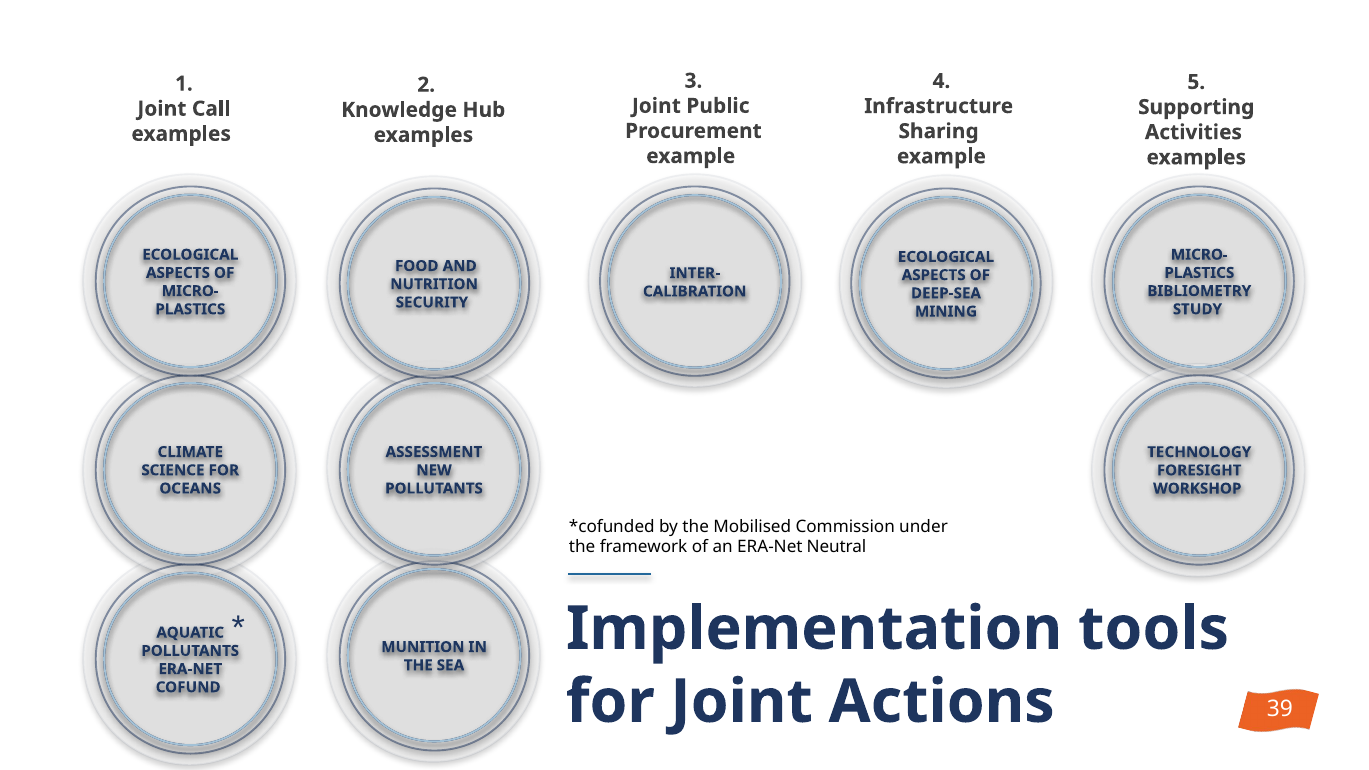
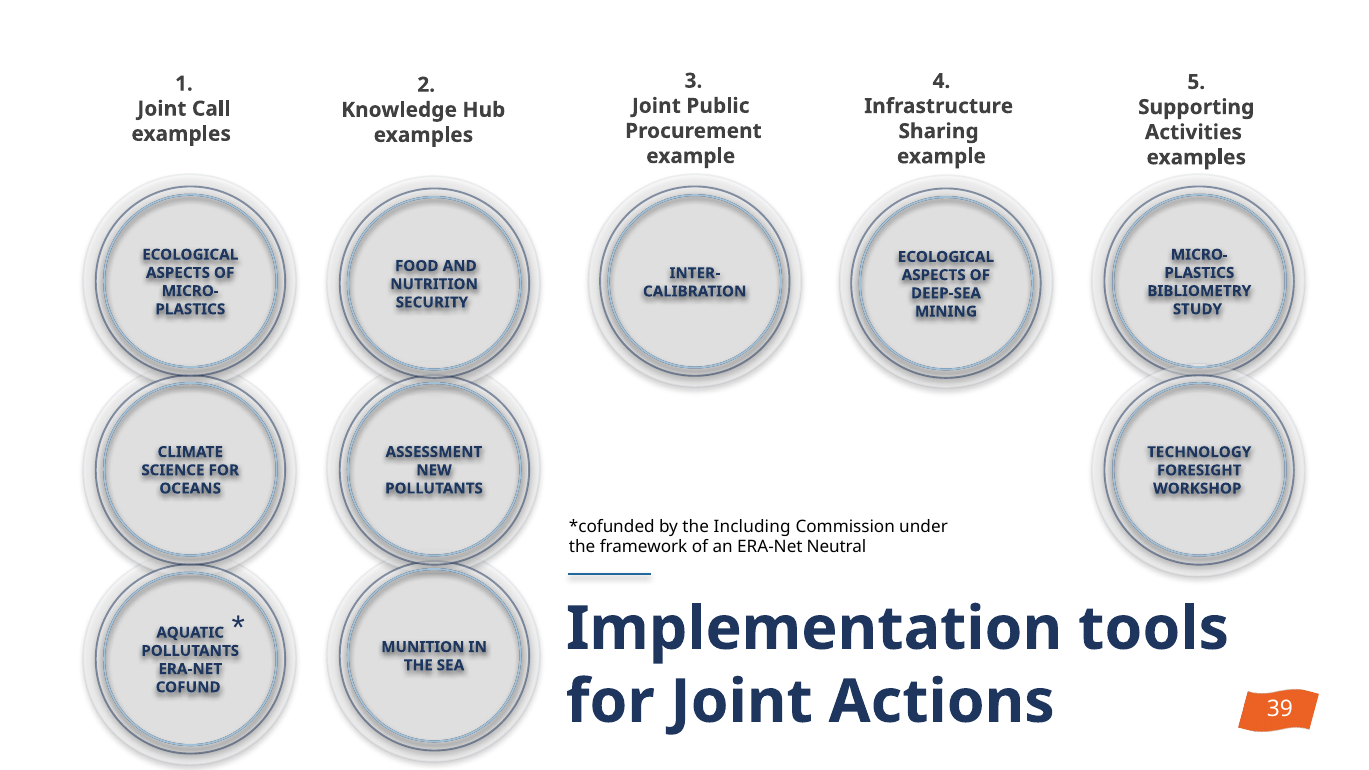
Mobilised: Mobilised -> Including
